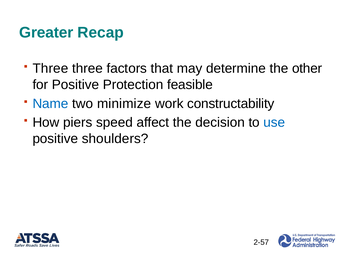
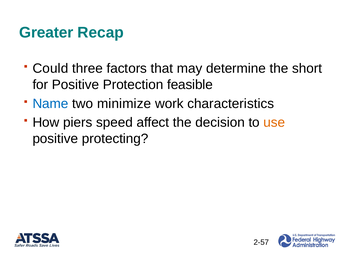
Three at (50, 69): Three -> Could
other: other -> short
constructability: constructability -> characteristics
use colour: blue -> orange
shoulders: shoulders -> protecting
